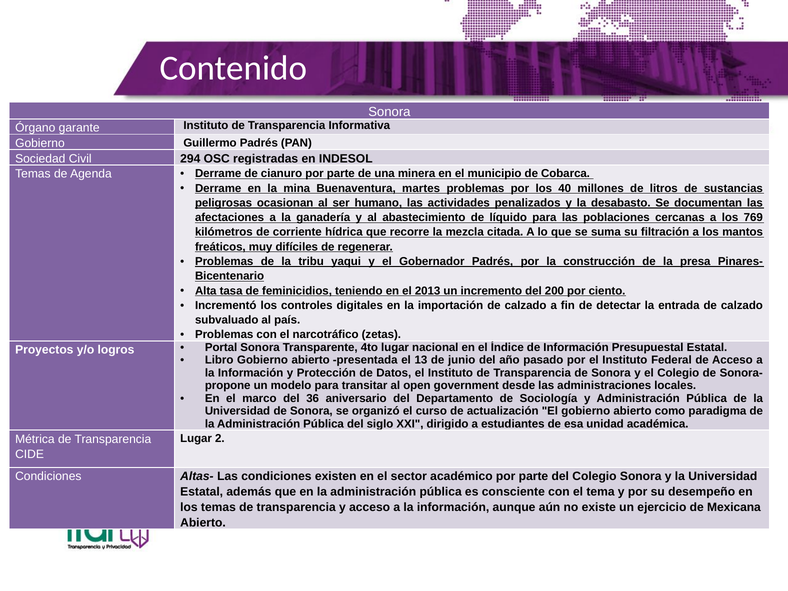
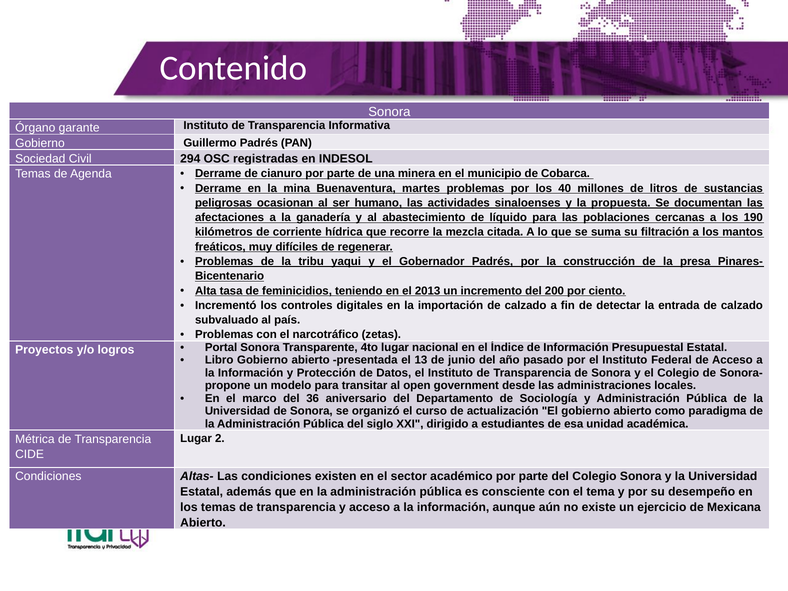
penalizados: penalizados -> sinaloenses
desabasto: desabasto -> propuesta
769: 769 -> 190
